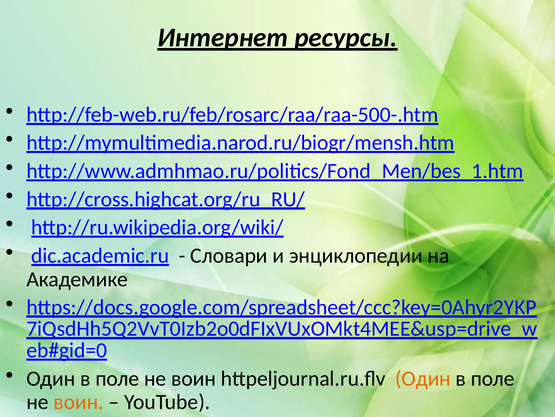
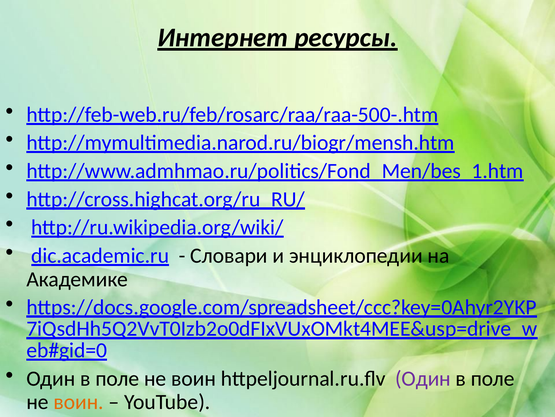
Один at (423, 378) colour: orange -> purple
